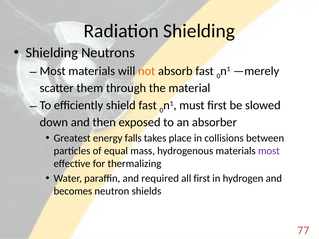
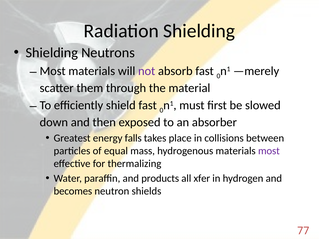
not colour: orange -> purple
required: required -> products
all first: first -> xfer
